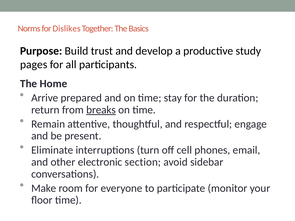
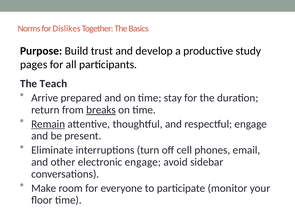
Home: Home -> Teach
Remain underline: none -> present
electronic section: section -> engage
